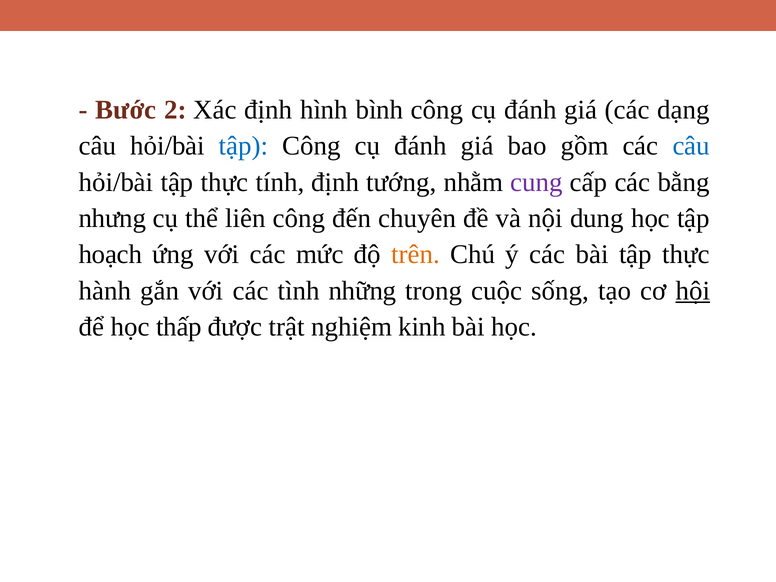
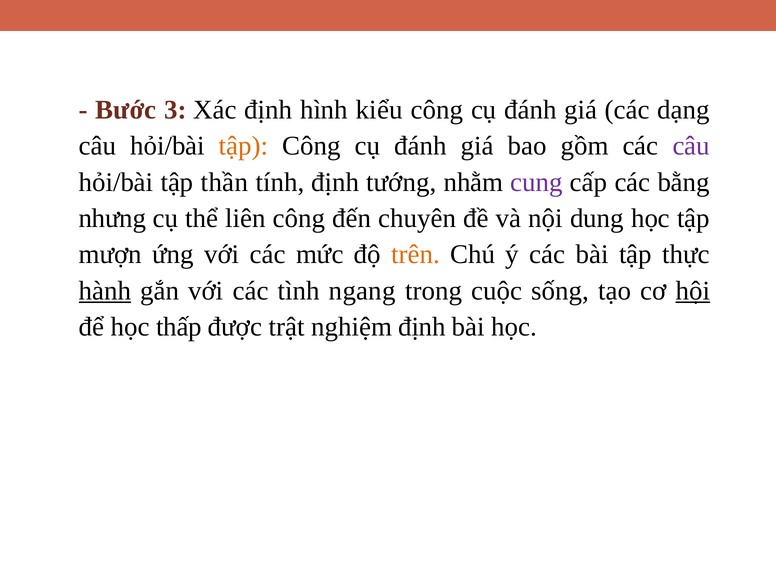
2: 2 -> 3
bình: bình -> kiểu
tập at (244, 146) colour: blue -> orange
câu at (691, 146) colour: blue -> purple
hỏi/bài tập thực: thực -> thần
hoạch: hoạch -> mượn
hành underline: none -> present
những: những -> ngang
nghiệm kinh: kinh -> định
